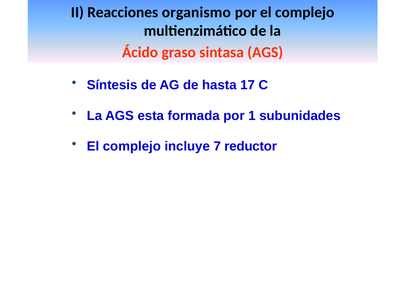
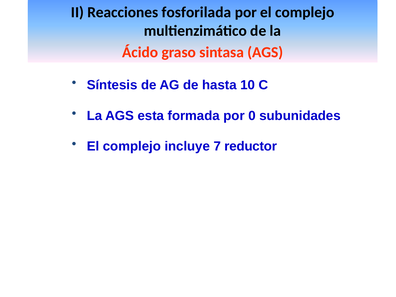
organismo: organismo -> fosforilada
17: 17 -> 10
1: 1 -> 0
